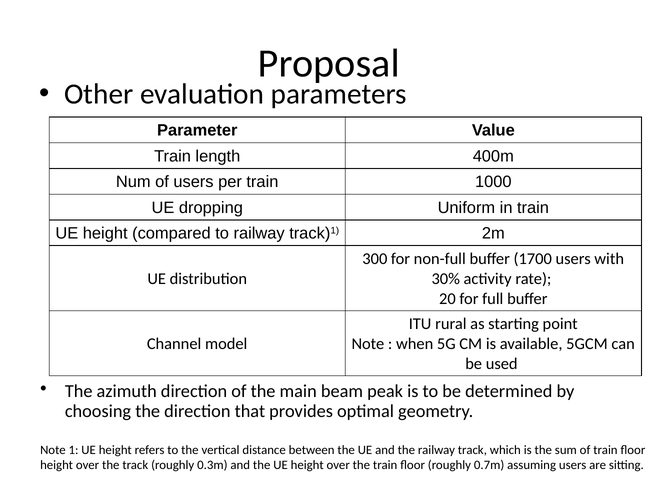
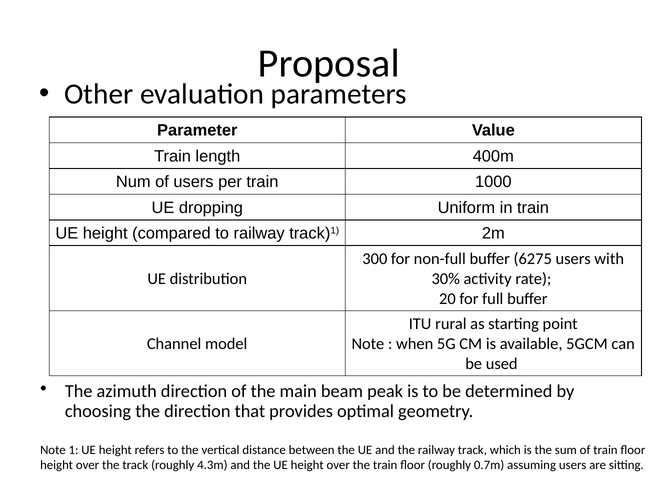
1700: 1700 -> 6275
0.3m: 0.3m -> 4.3m
